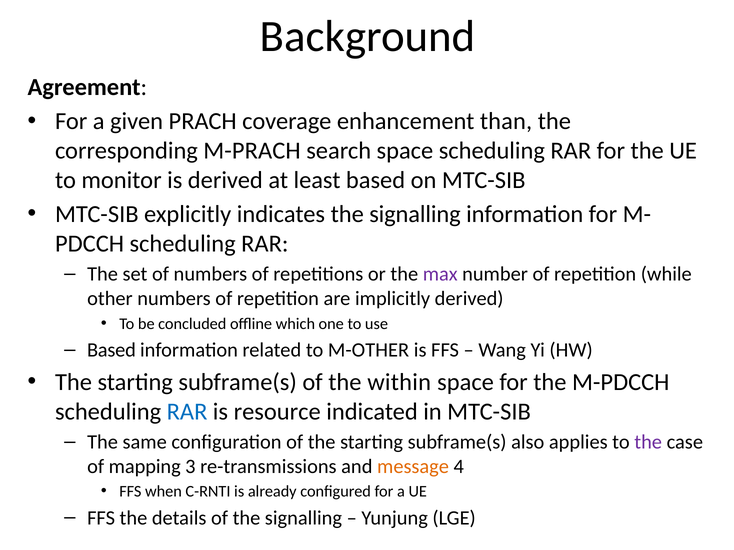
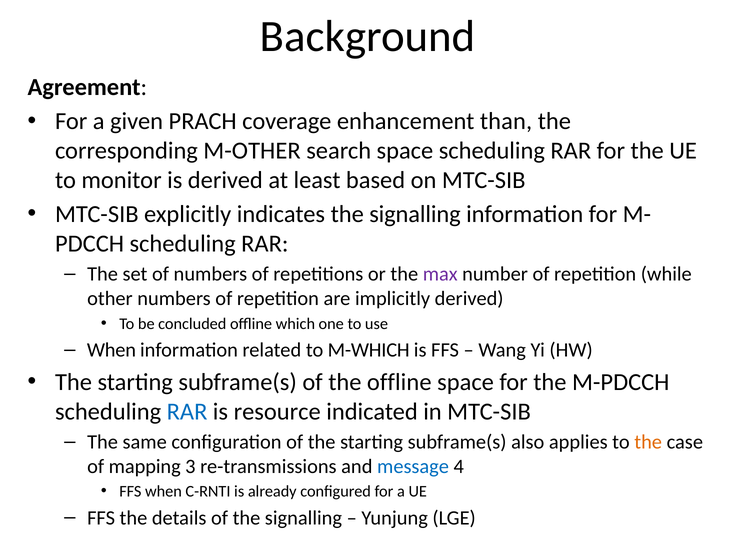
M-PRACH: M-PRACH -> M-OTHER
Based at (111, 350): Based -> When
M-OTHER: M-OTHER -> M-WHICH
the within: within -> offline
the at (648, 443) colour: purple -> orange
message colour: orange -> blue
